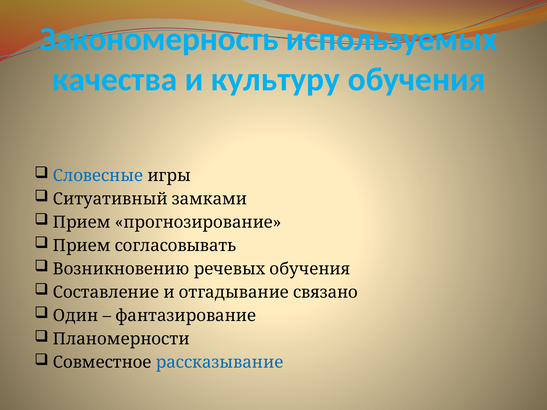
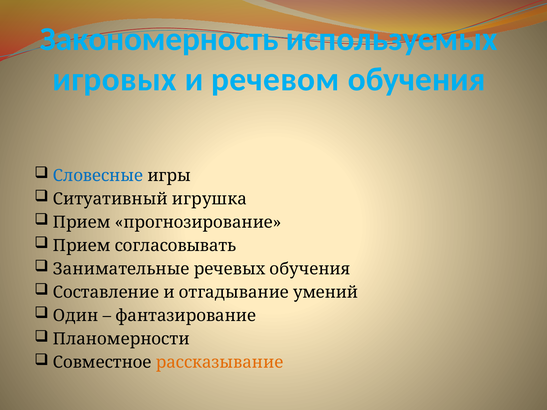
качества: качества -> игровых
культуру: культуру -> речевом
замками: замками -> игрушка
Возникновению: Возникновению -> Занимательные
связано: связано -> умений
рассказывание colour: blue -> orange
